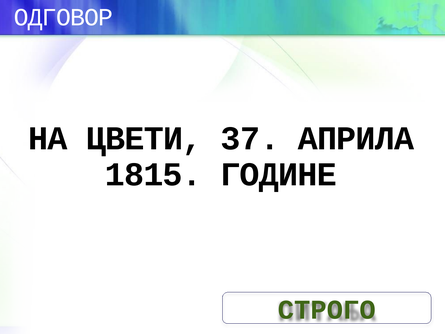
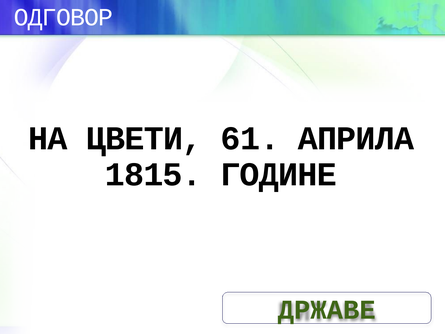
37: 37 -> 61
СТРОГО: СТРОГО -> ДРЖАВЕ
